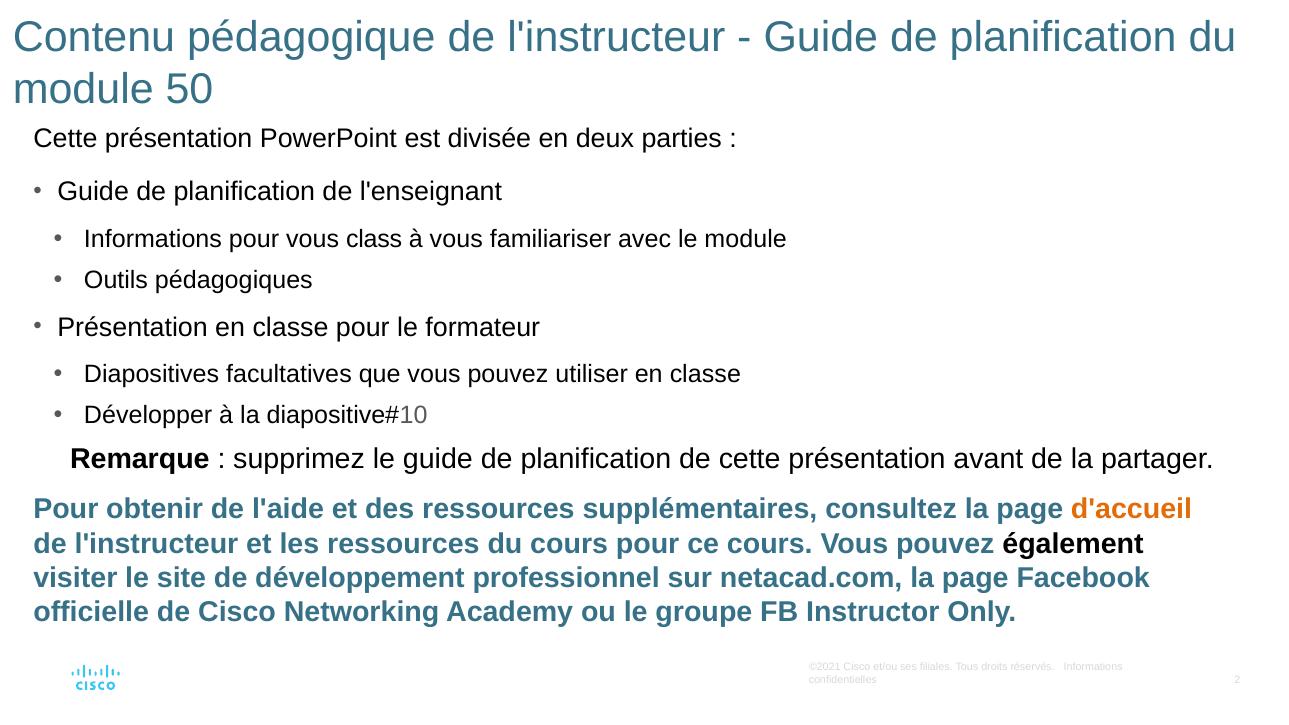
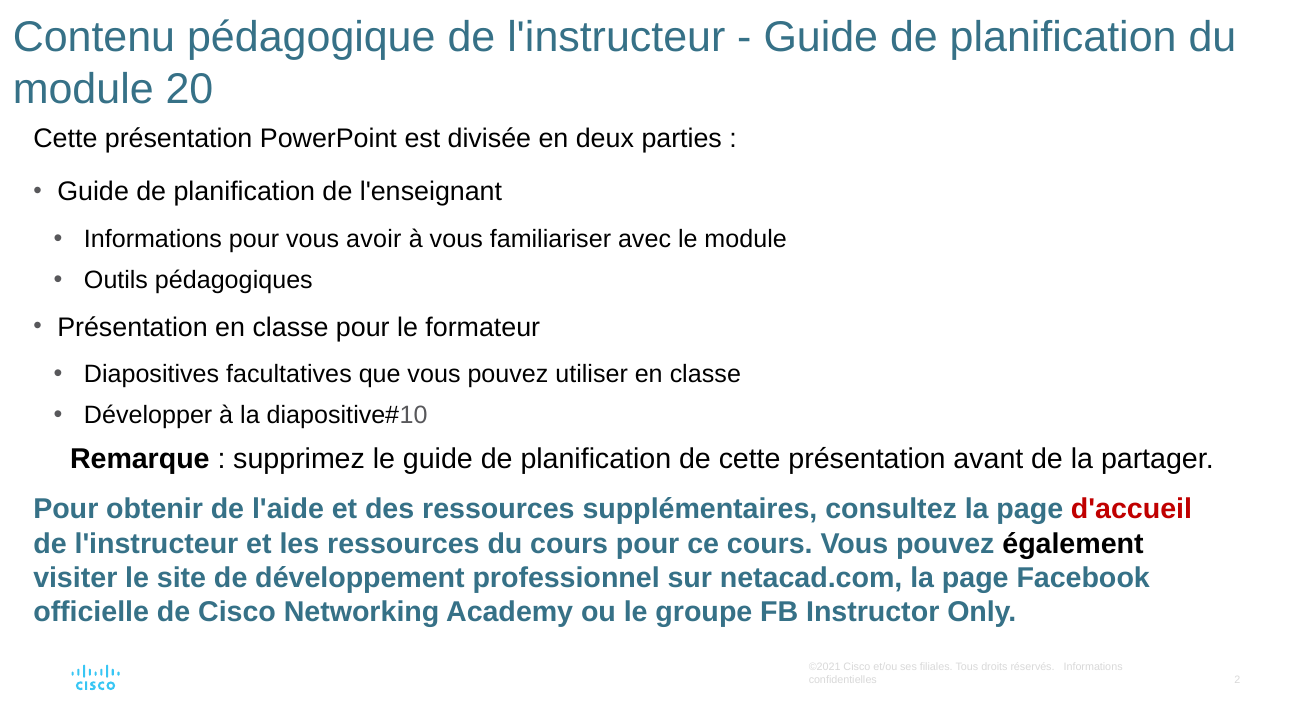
50: 50 -> 20
class: class -> avoir
d'accueil colour: orange -> red
